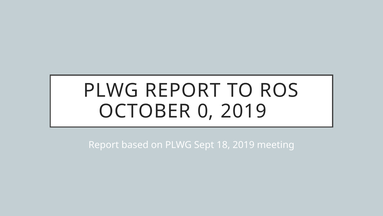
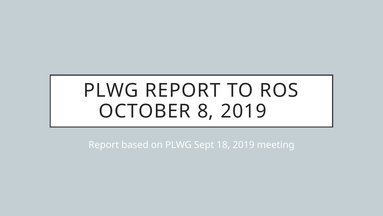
0: 0 -> 8
